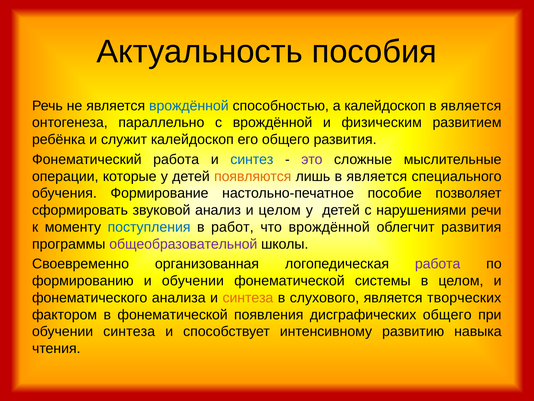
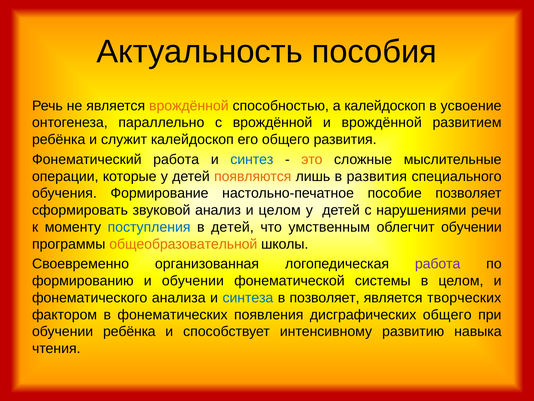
врождённой at (189, 106) colour: blue -> orange
является at (471, 106): является -> усвоение
и физическим: физическим -> врождённой
это colour: purple -> orange
лишь в является: является -> развития
в работ: работ -> детей
что врождённой: врождённой -> умственным
облегчит развития: развития -> обучении
общеобразовательной colour: purple -> orange
синтеза at (248, 297) colour: orange -> blue
в слухового: слухового -> позволяет
в фонематической: фонематической -> фонематических
обучении синтеза: синтеза -> ребёнка
